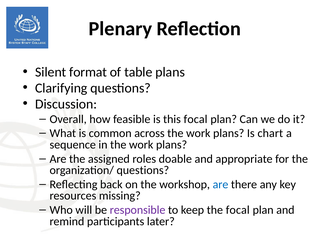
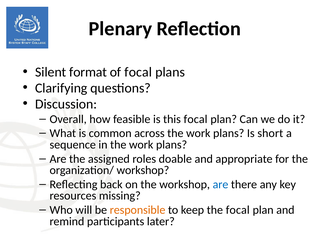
of table: table -> focal
chart: chart -> short
organization/ questions: questions -> workshop
responsible colour: purple -> orange
